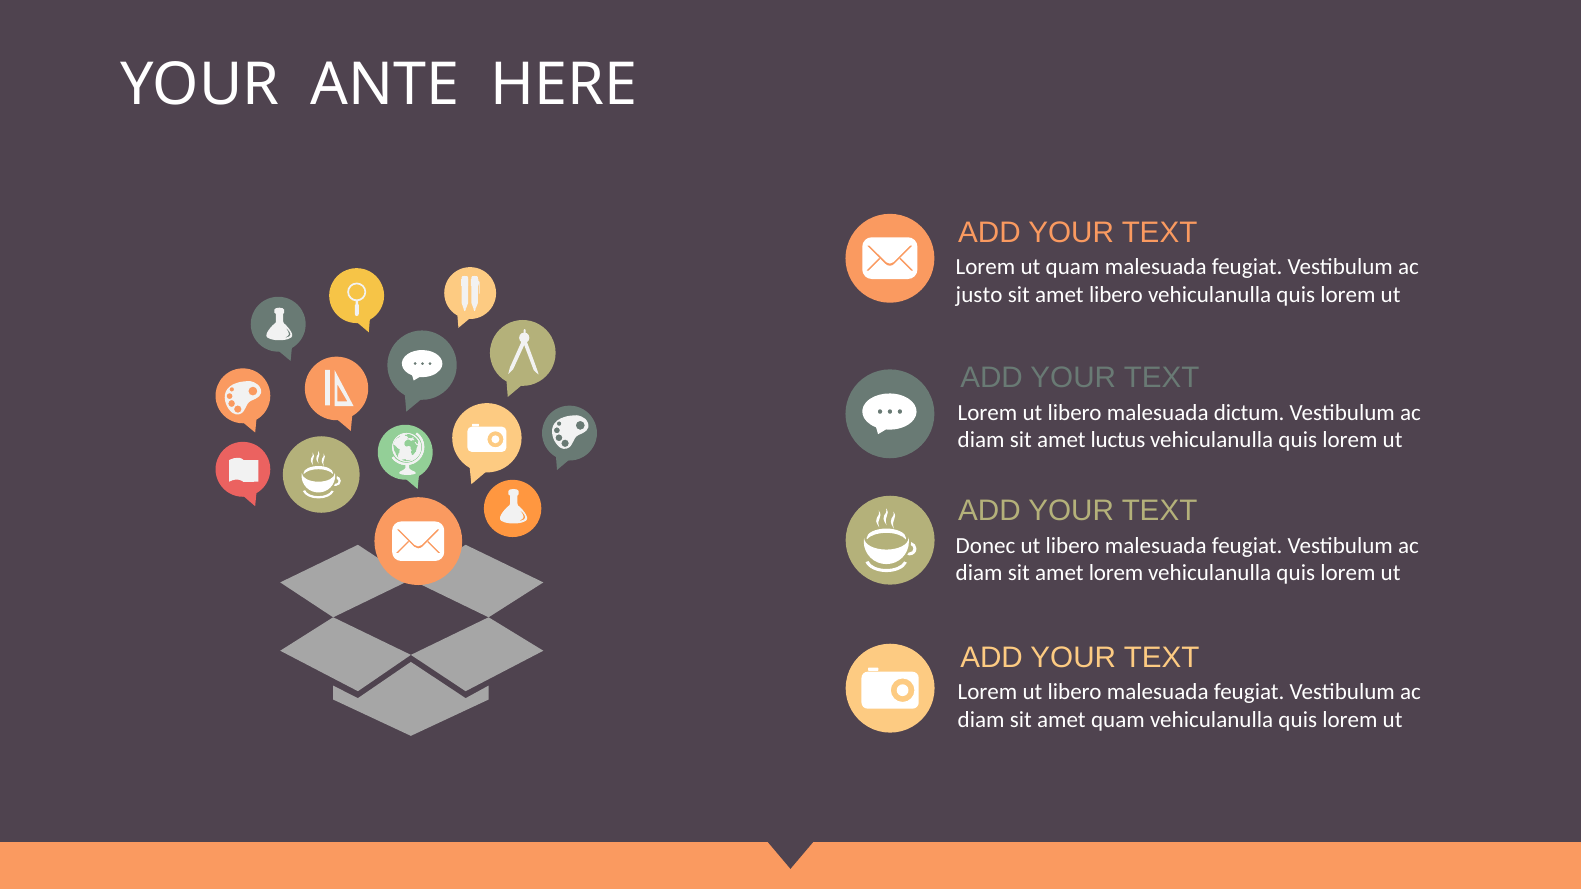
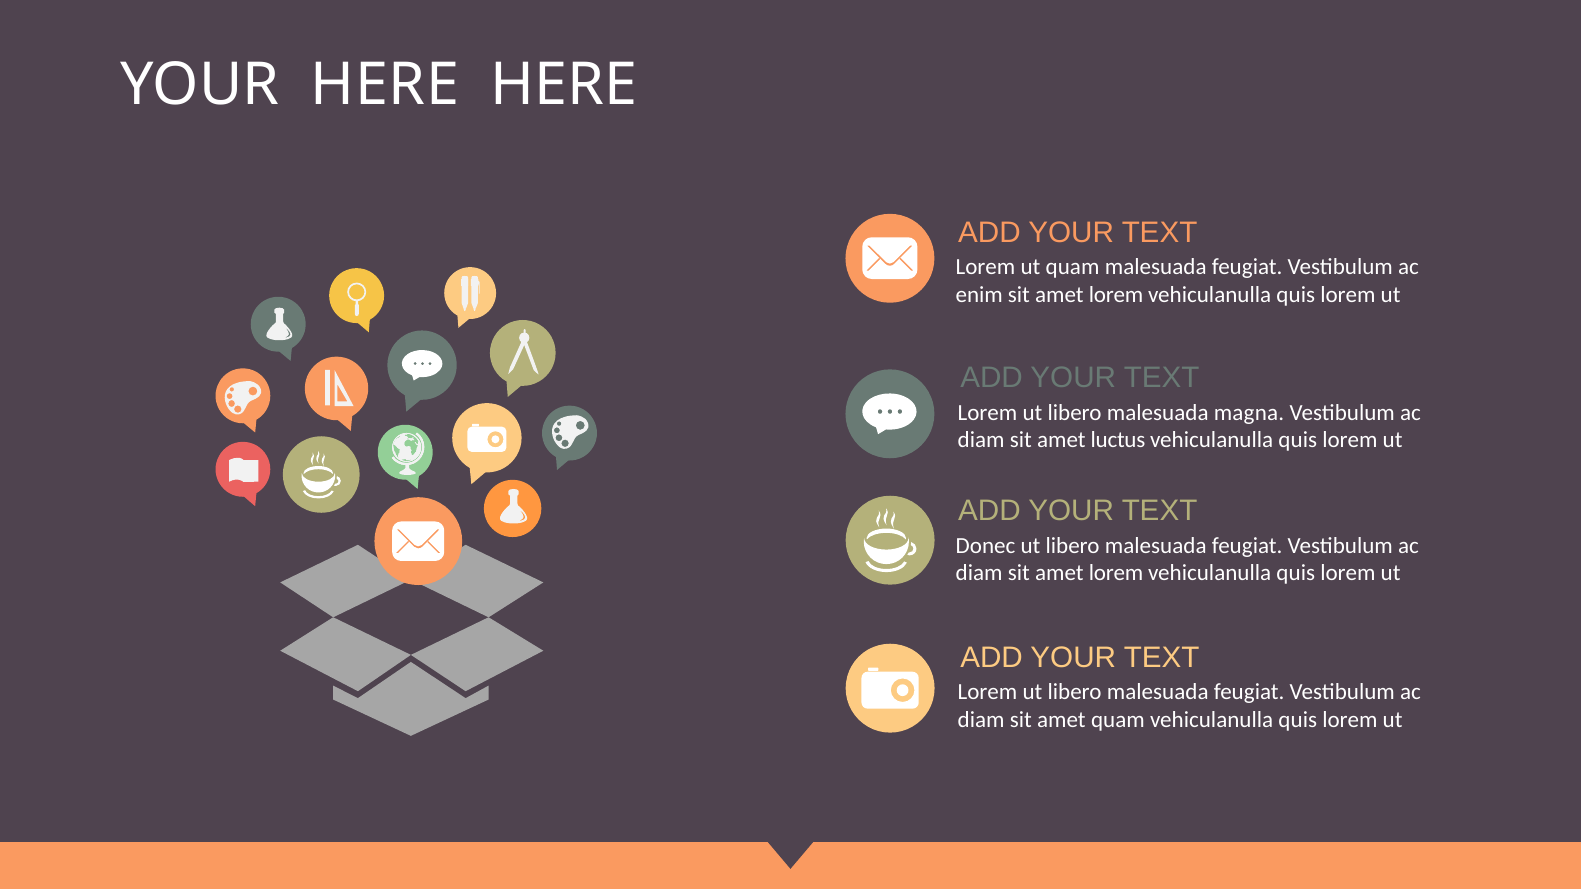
YOUR ANTE: ANTE -> HERE
justo: justo -> enim
libero at (1116, 295): libero -> lorem
dictum: dictum -> magna
